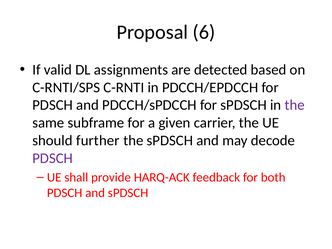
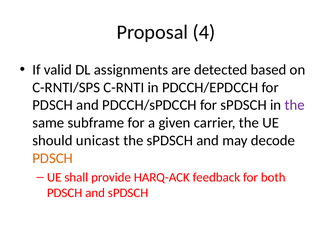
6: 6 -> 4
further: further -> unicast
PDSCH at (53, 158) colour: purple -> orange
